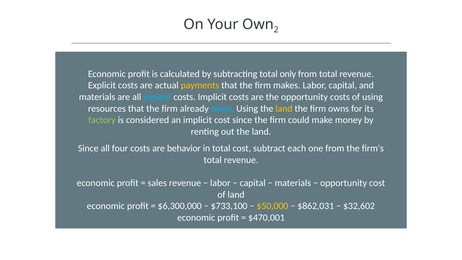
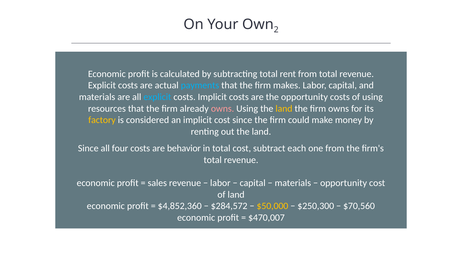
only: only -> rent
payments colour: yellow -> light blue
owns at (223, 109) colour: light blue -> pink
factory colour: light green -> yellow
$6,300,000: $6,300,000 -> $4,852,360
$733,100: $733,100 -> $284,572
$862,031: $862,031 -> $250,300
$32,602: $32,602 -> $70,560
$470,001: $470,001 -> $470,007
